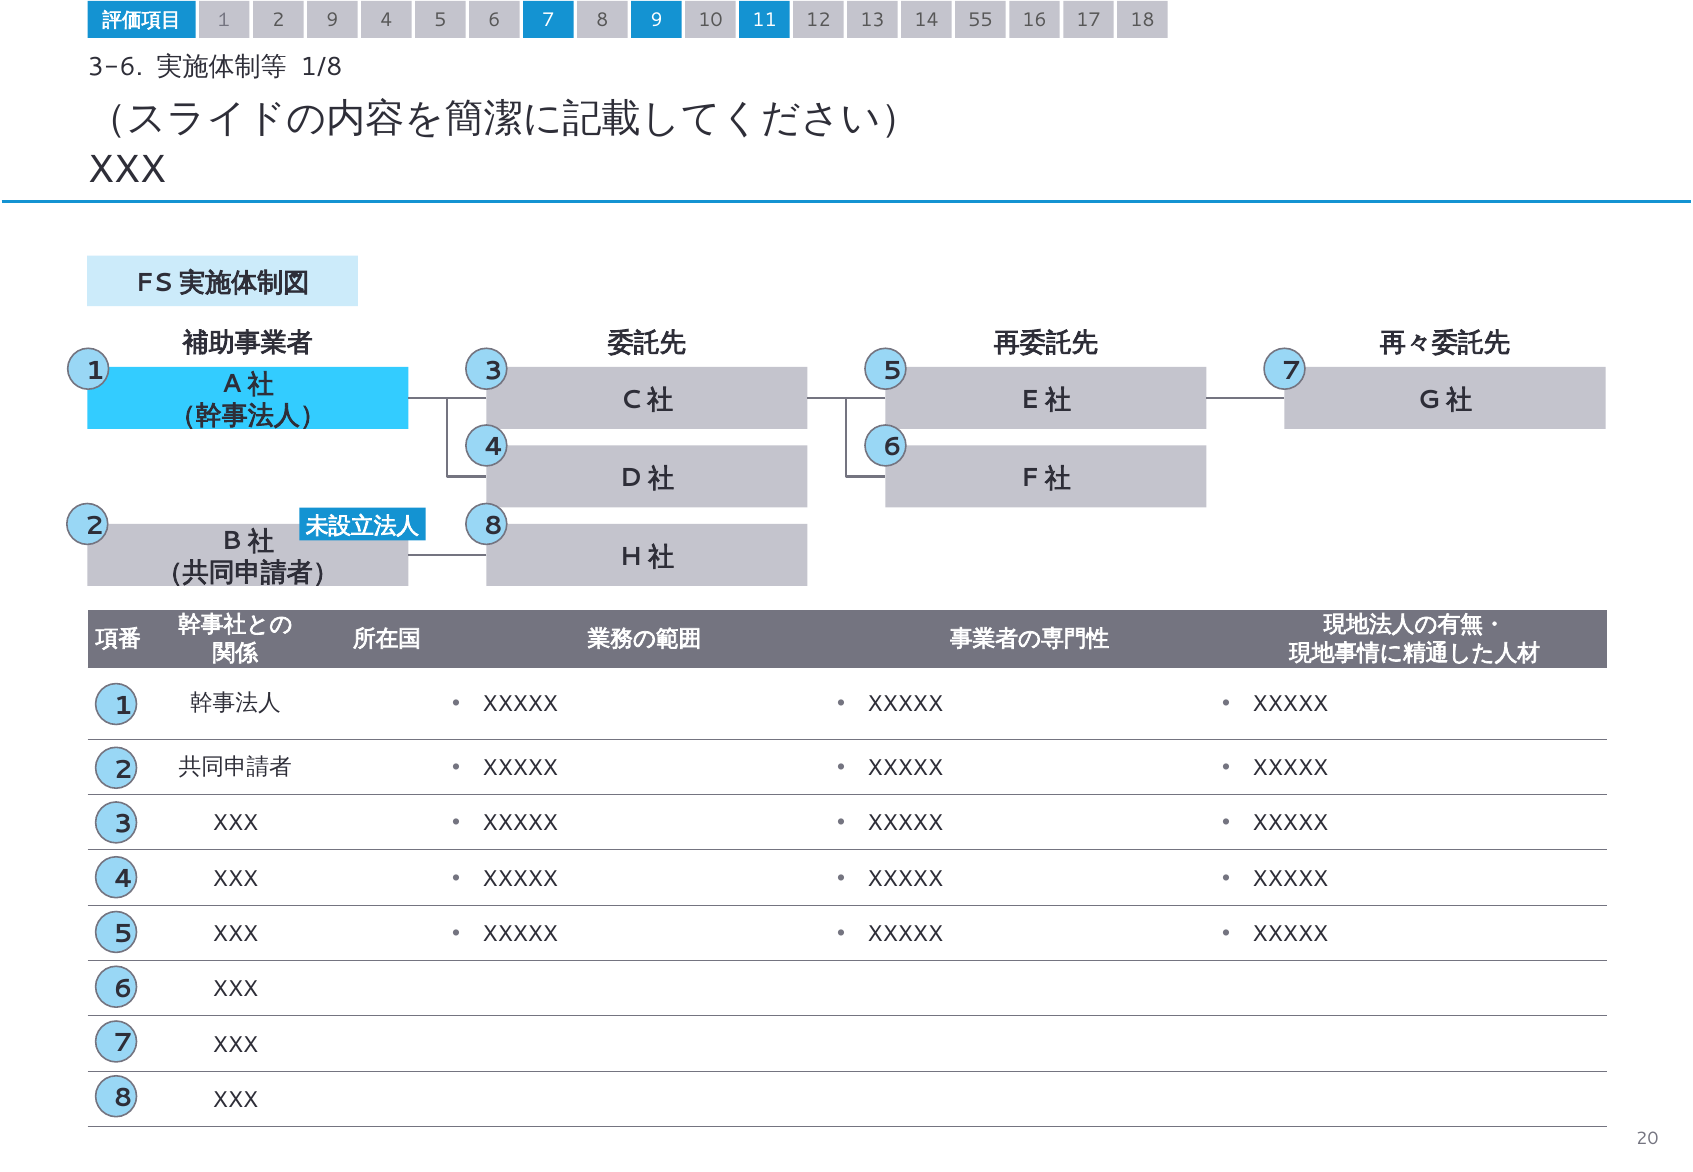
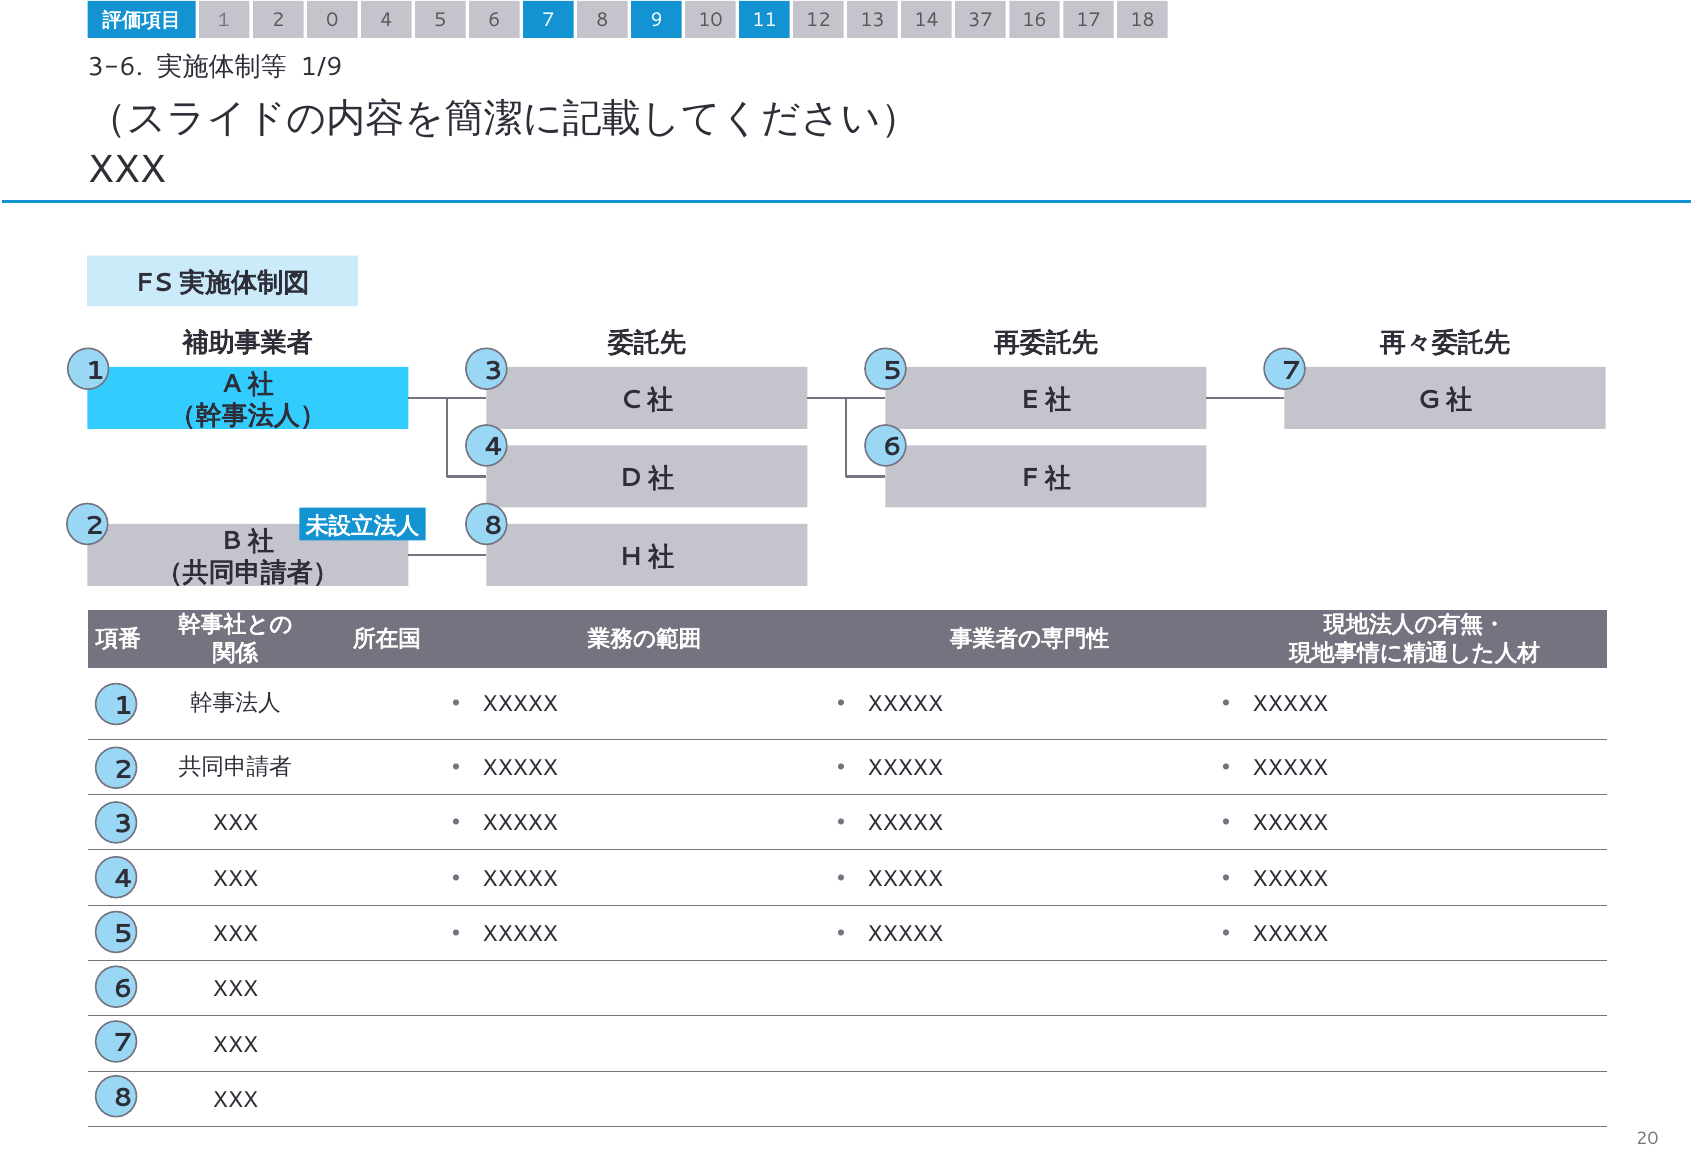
2 9: 9 -> 0
55: 55 -> 37
1/8: 1/8 -> 1/9
